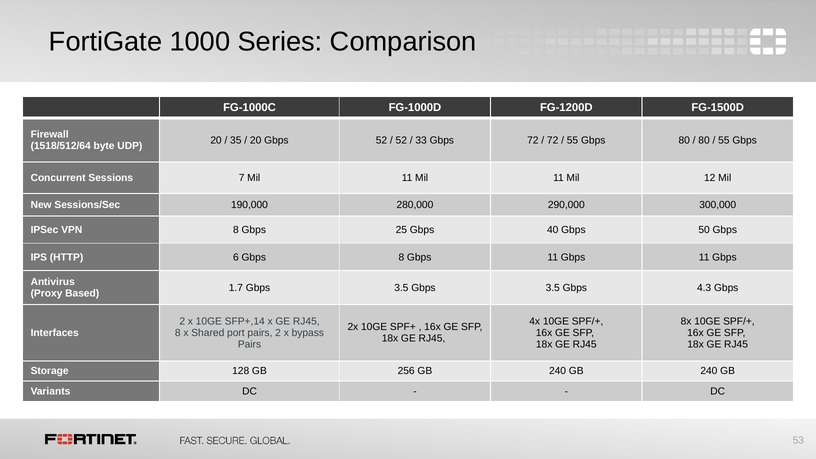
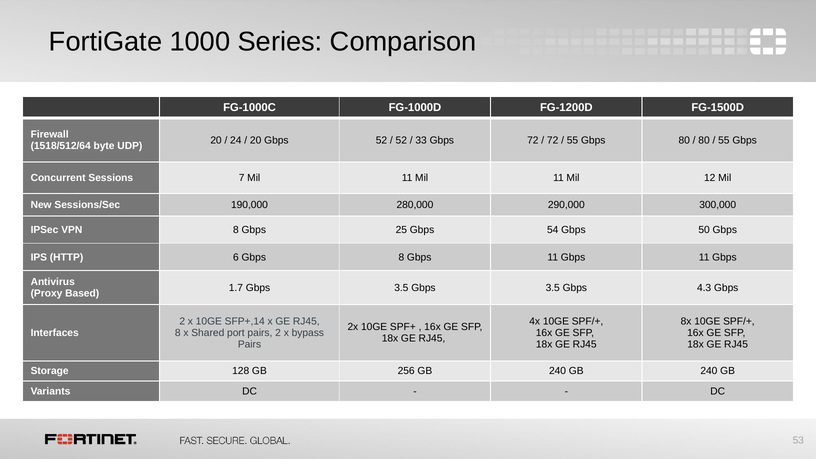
35: 35 -> 24
40: 40 -> 54
